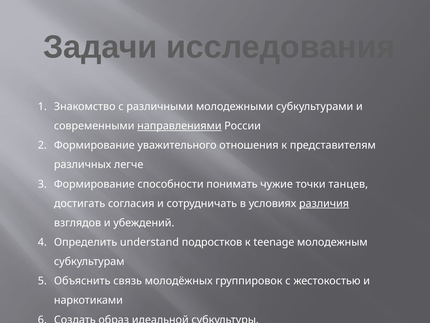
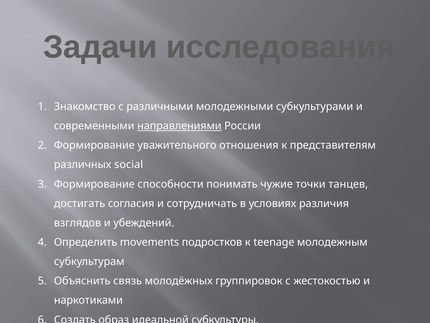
легче: легче -> social
различия underline: present -> none
understand: understand -> movements
